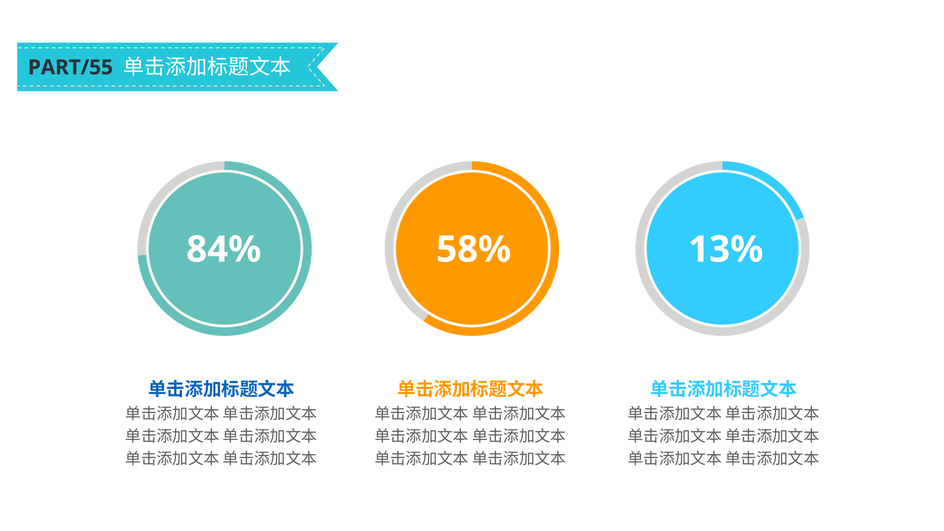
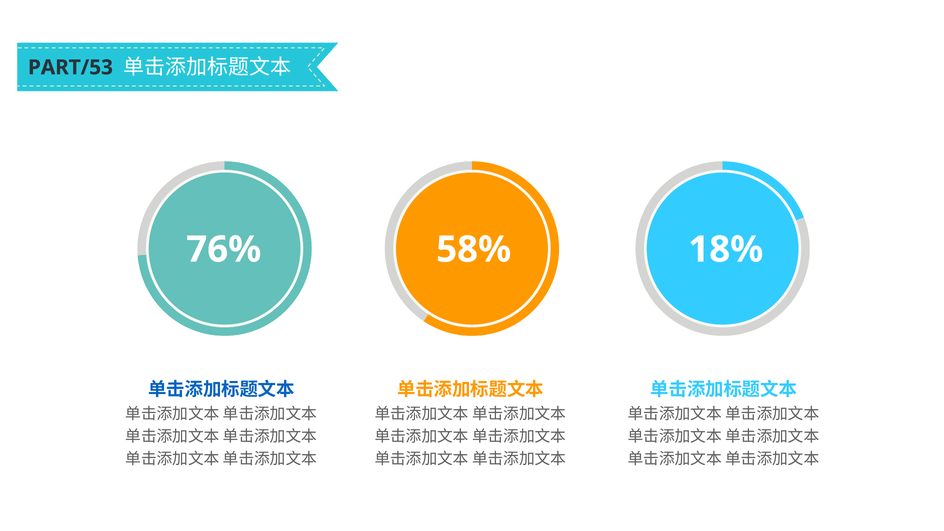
PART/55: PART/55 -> PART/53
84%: 84% -> 76%
13%: 13% -> 18%
